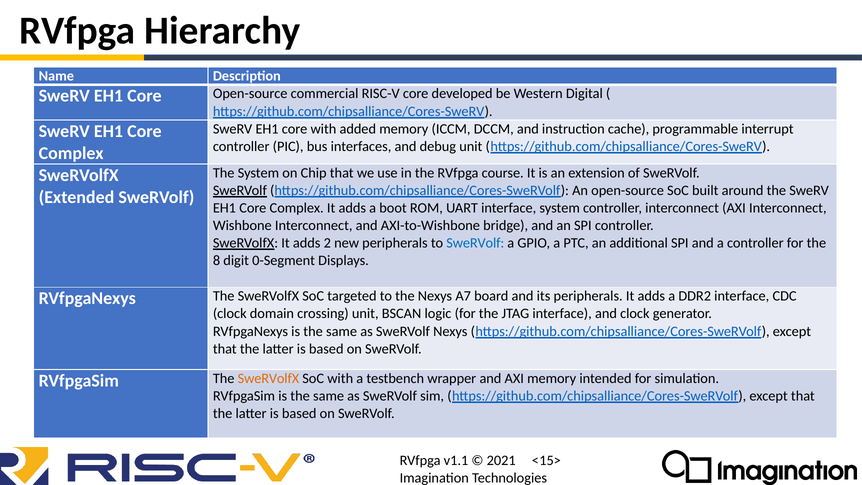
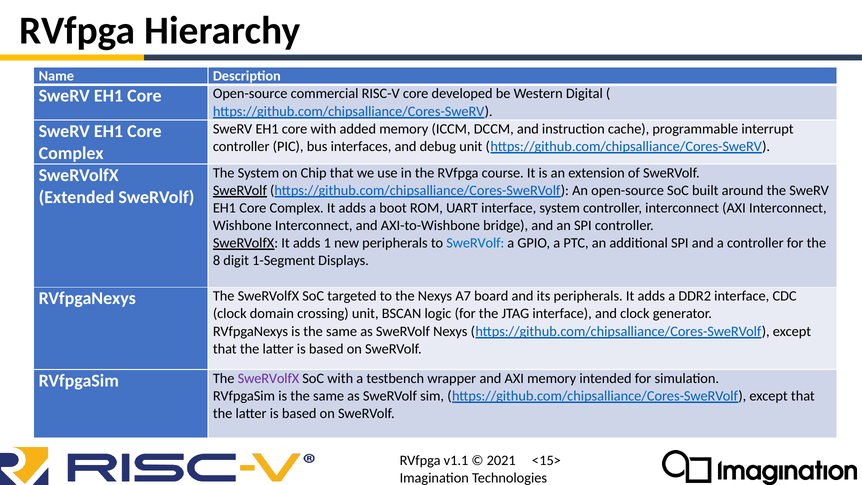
2: 2 -> 1
0-Segment: 0-Segment -> 1-Segment
SweRVolfX at (268, 378) colour: orange -> purple
